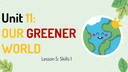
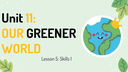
GREENER colour: red -> black
